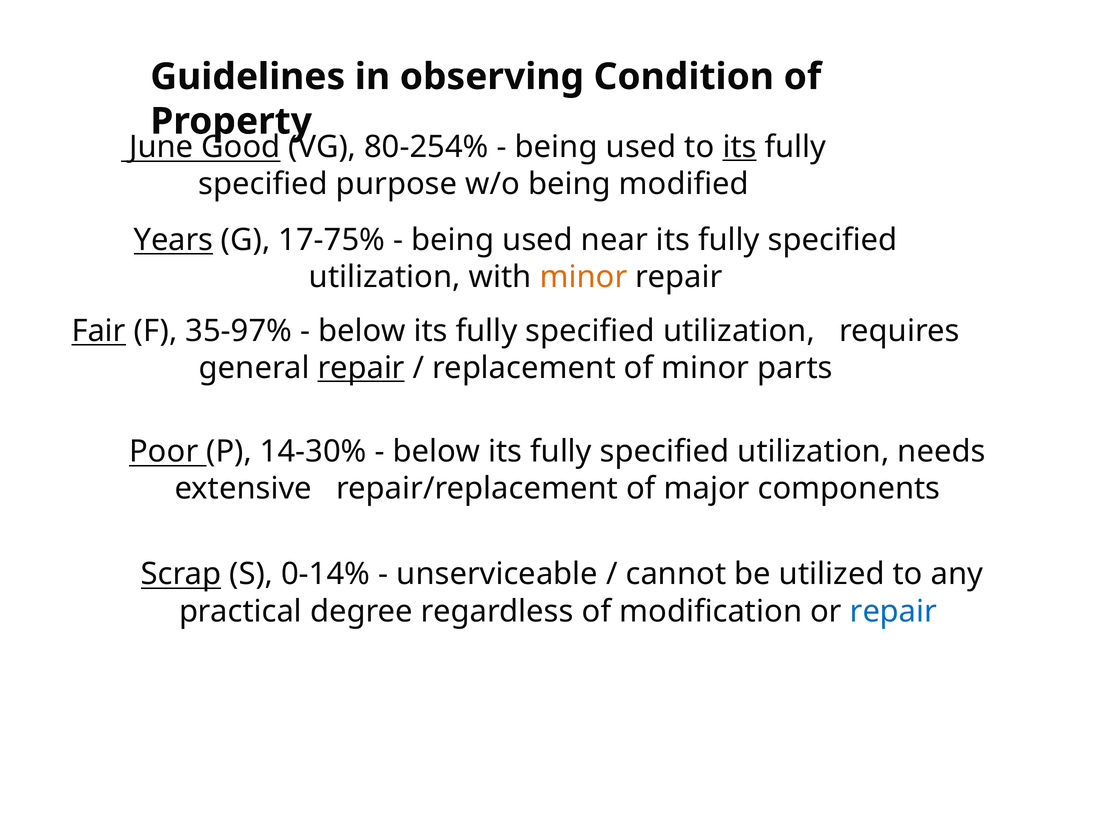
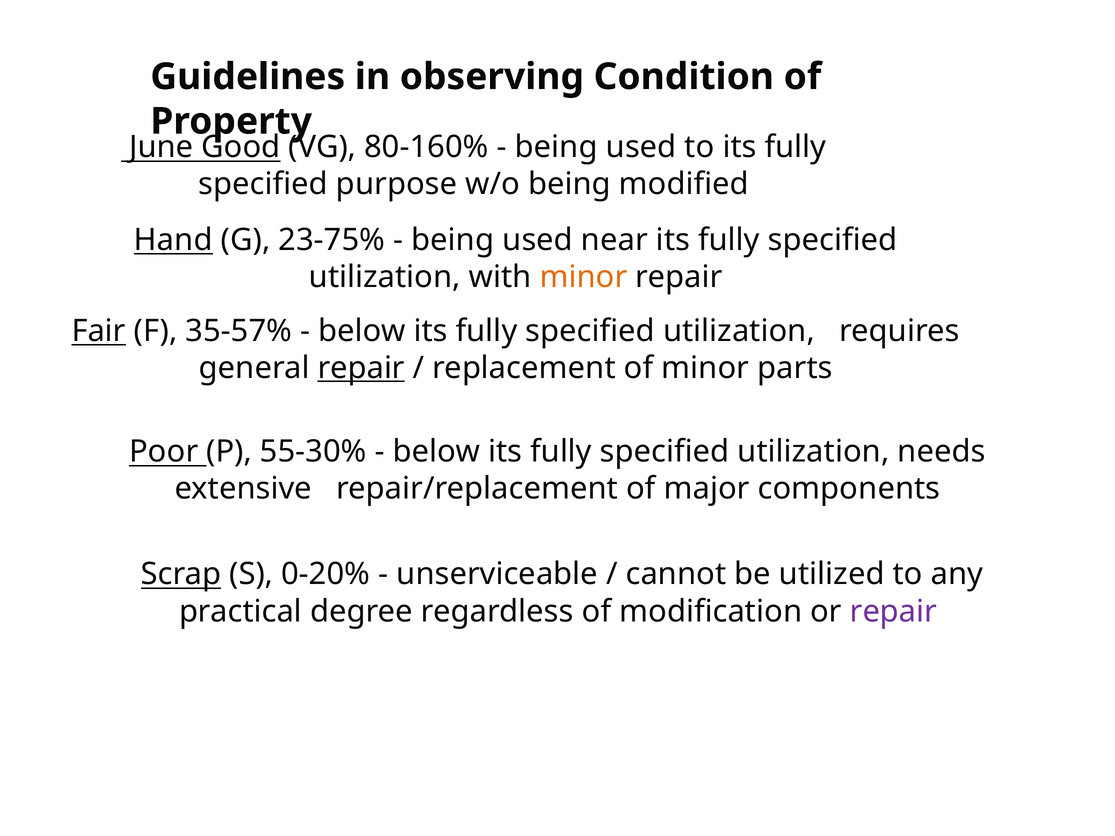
80-254%: 80-254% -> 80-160%
its at (740, 147) underline: present -> none
Years: Years -> Hand
17-75%: 17-75% -> 23-75%
35-97%: 35-97% -> 35-57%
14-30%: 14-30% -> 55-30%
0-14%: 0-14% -> 0-20%
repair at (893, 612) colour: blue -> purple
